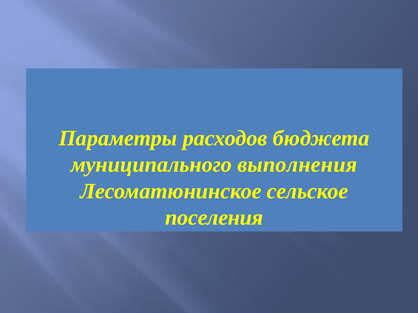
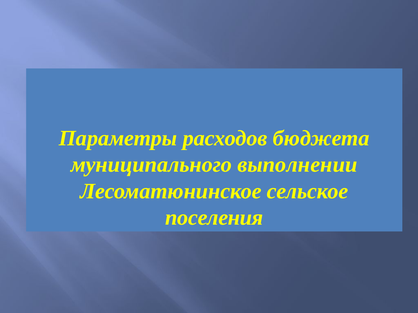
выполнения: выполнения -> выполнении
